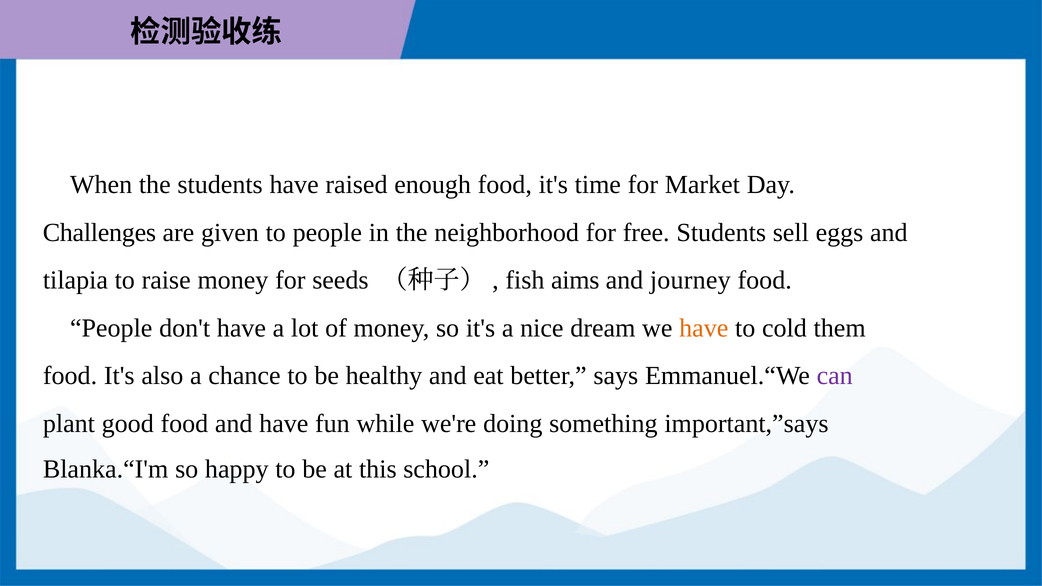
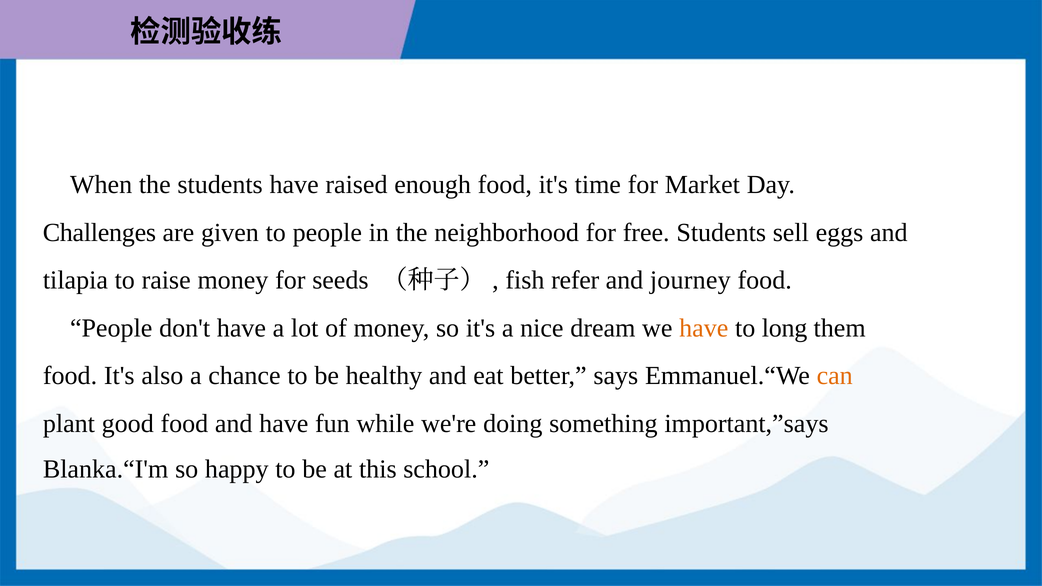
aims: aims -> refer
cold: cold -> long
can colour: purple -> orange
